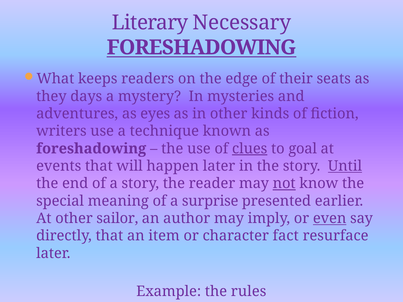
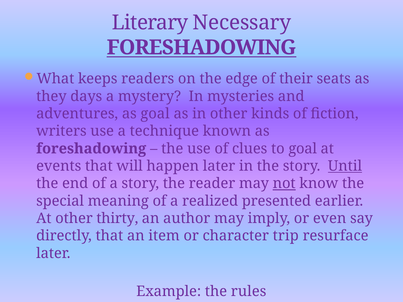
as eyes: eyes -> goal
clues underline: present -> none
surprise: surprise -> realized
sailor: sailor -> thirty
even underline: present -> none
fact: fact -> trip
